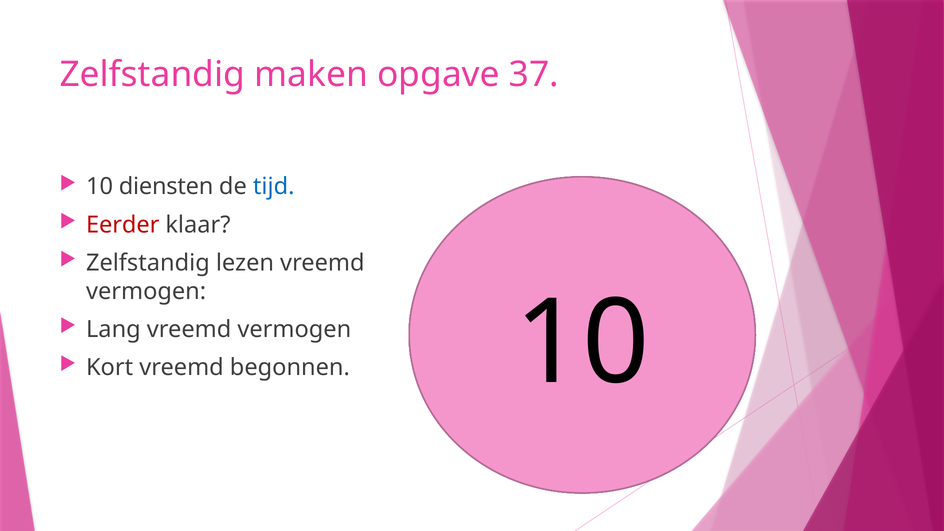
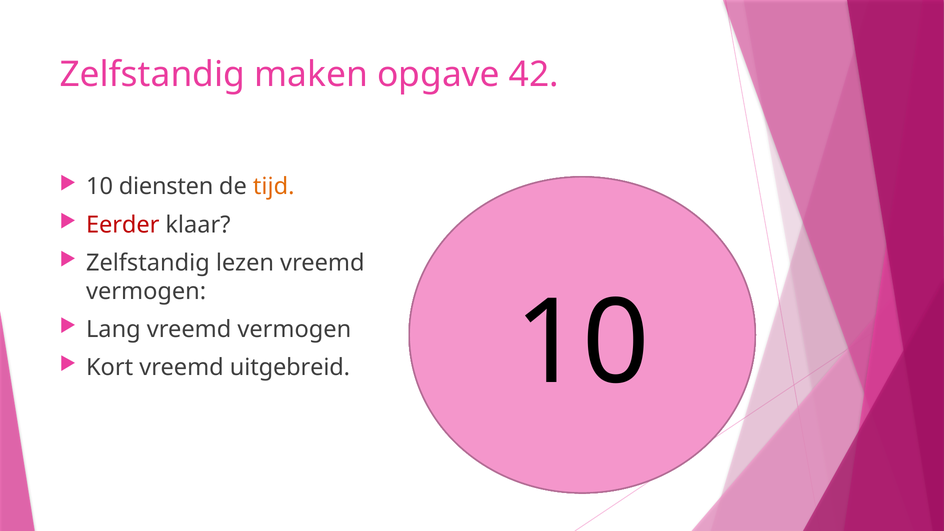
37: 37 -> 42
tijd colour: blue -> orange
begonnen: begonnen -> uitgebreid
